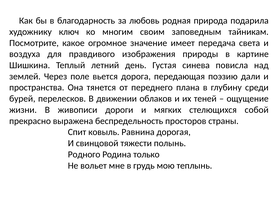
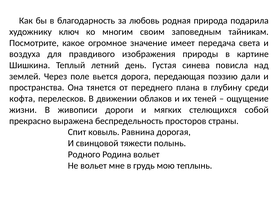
бурей: бурей -> кофта
Родина только: только -> вольет
